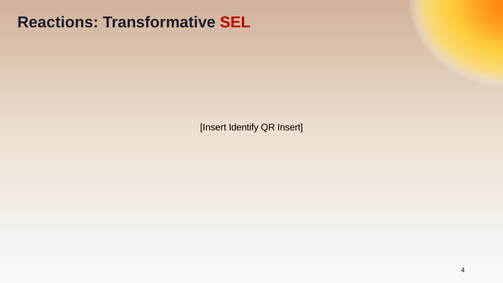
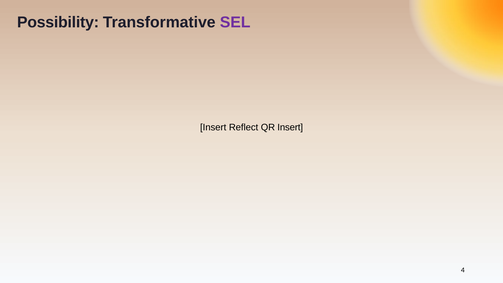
Reactions: Reactions -> Possibility
SEL colour: red -> purple
Identify: Identify -> Reflect
